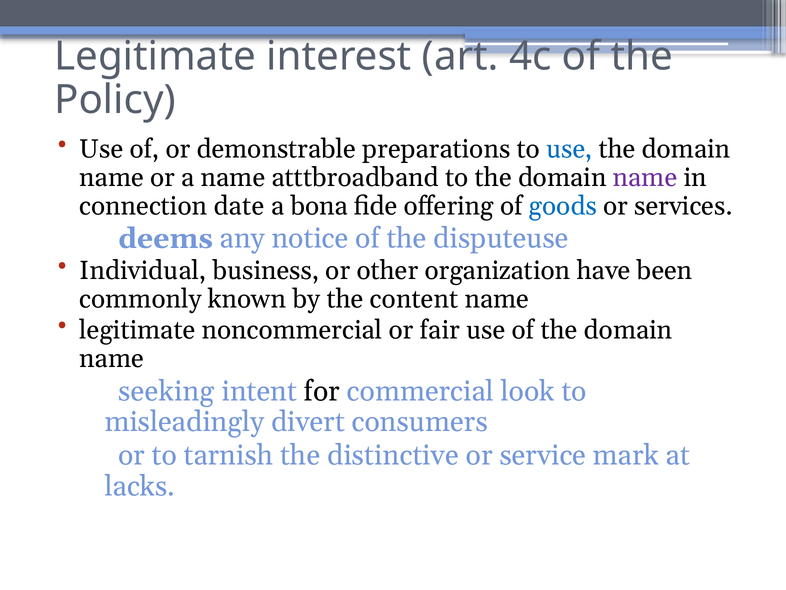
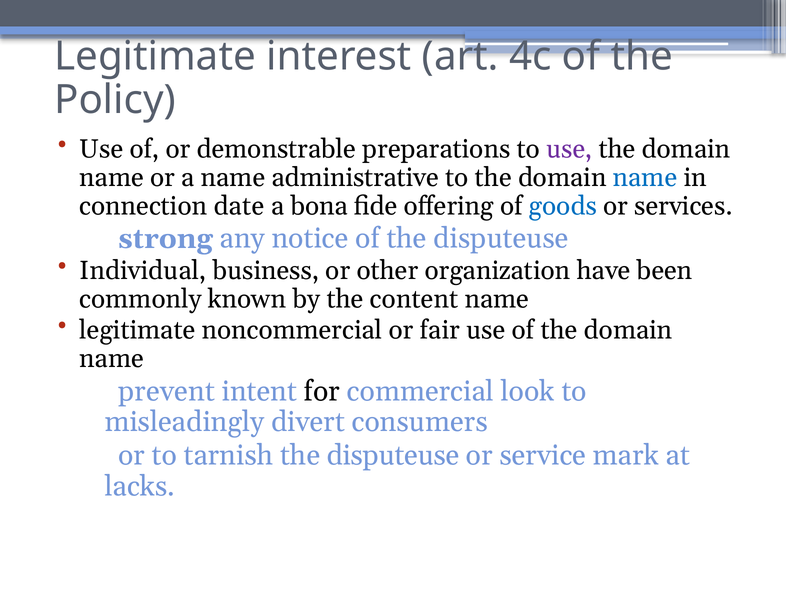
use at (569, 149) colour: blue -> purple
atttbroadband: atttbroadband -> administrative
name at (645, 177) colour: purple -> blue
deems: deems -> strong
seeking: seeking -> prevent
tarnish the distinctive: distinctive -> disputeuse
